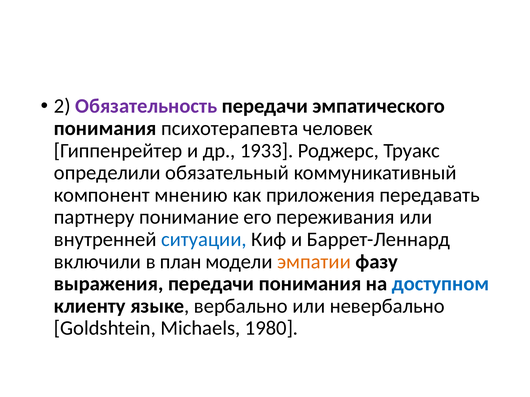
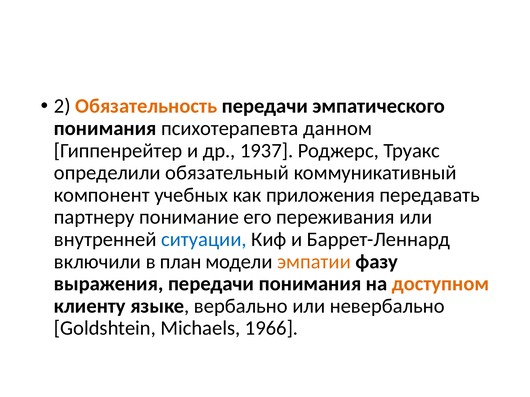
Обязательность colour: purple -> orange
человек: человек -> данном
1933: 1933 -> 1937
мнению: мнению -> учебных
доступном colour: blue -> orange
1980: 1980 -> 1966
